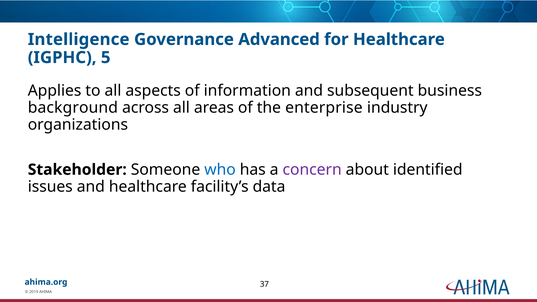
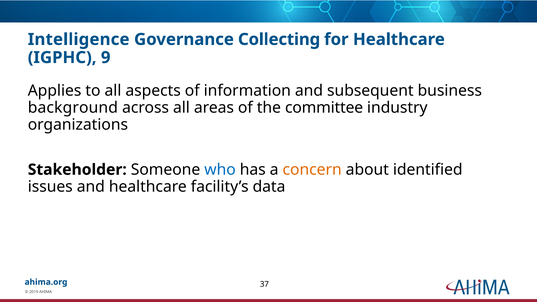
Advanced: Advanced -> Collecting
5: 5 -> 9
enterprise: enterprise -> committee
concern colour: purple -> orange
